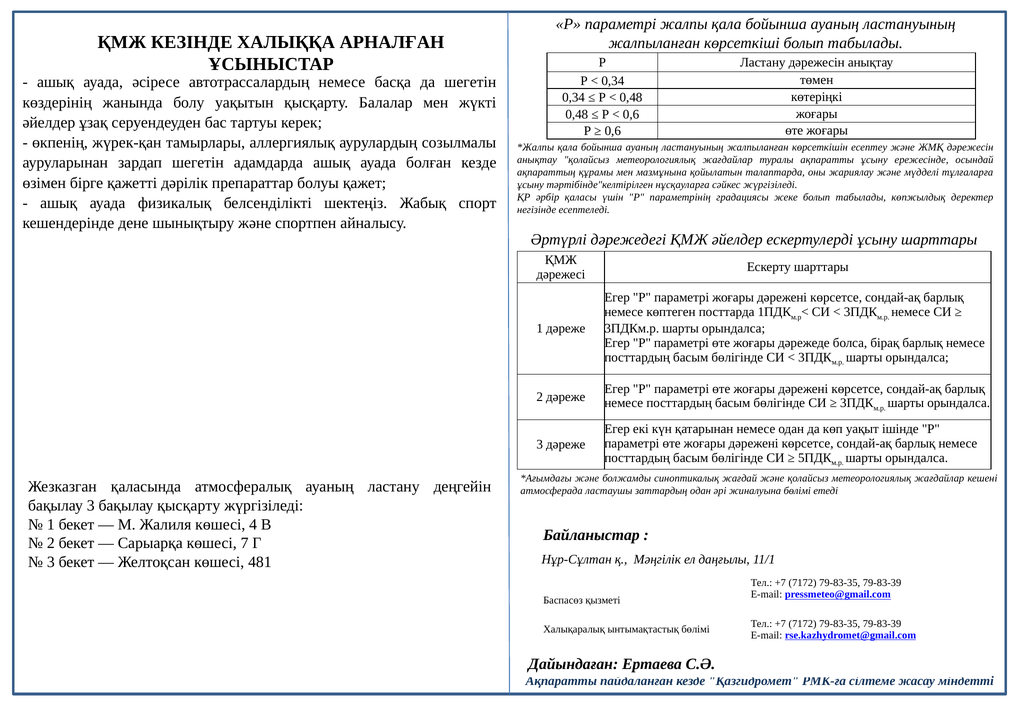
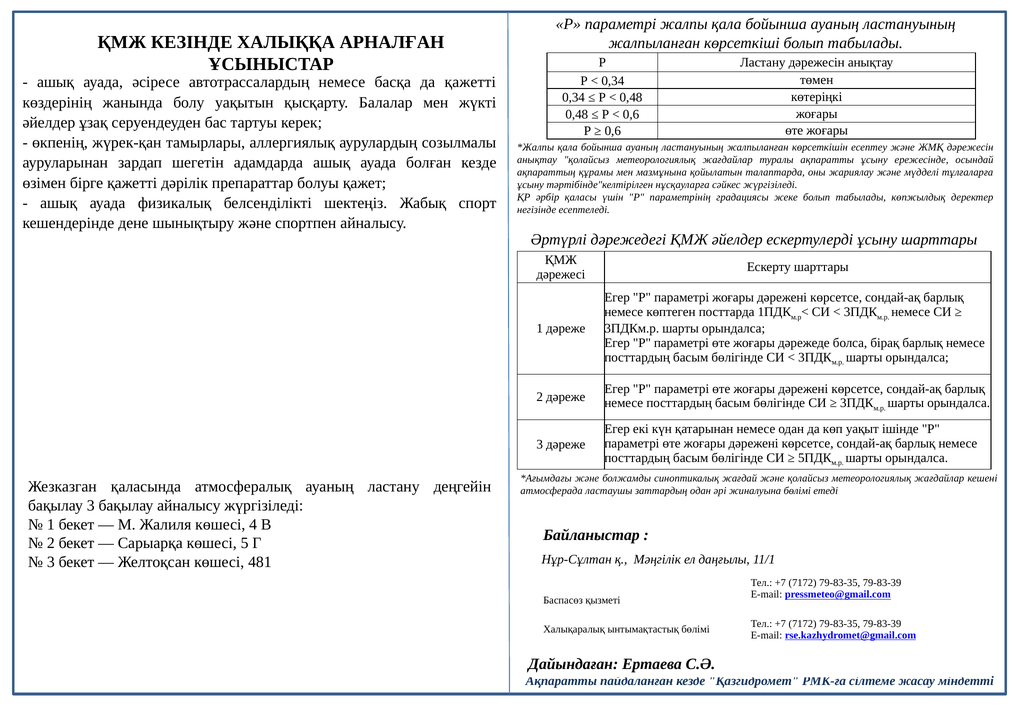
да шегетін: шегетін -> қажетті
бақылау қысқарту: қысқарту -> айналысу
7: 7 -> 5
